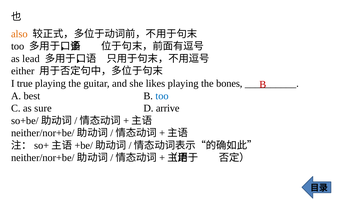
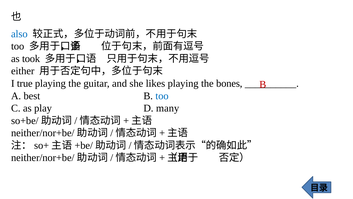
also colour: orange -> blue
lead: lead -> took
sure: sure -> play
arrive: arrive -> many
